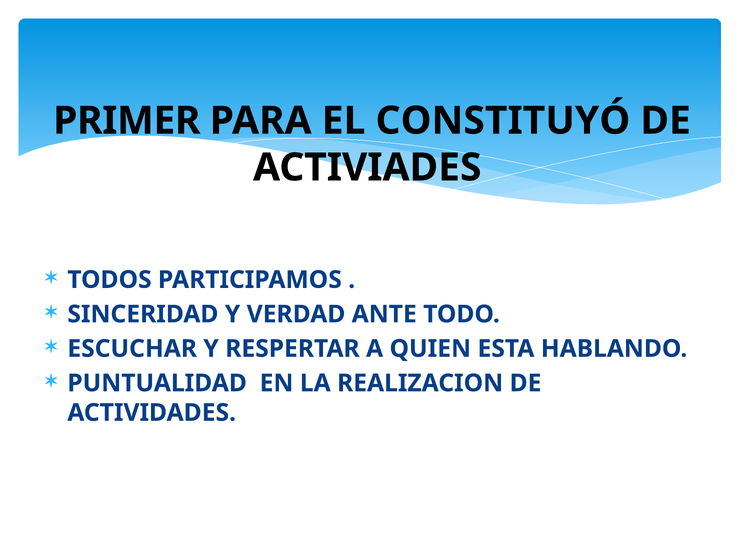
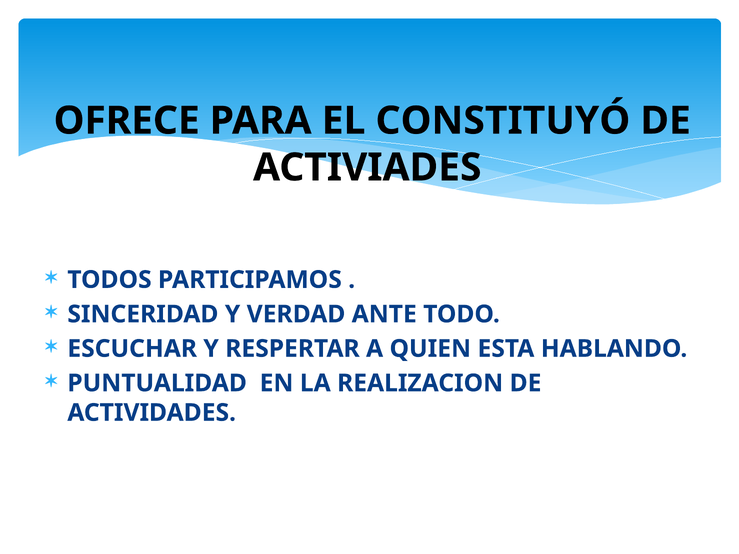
PRIMER: PRIMER -> OFRECE
